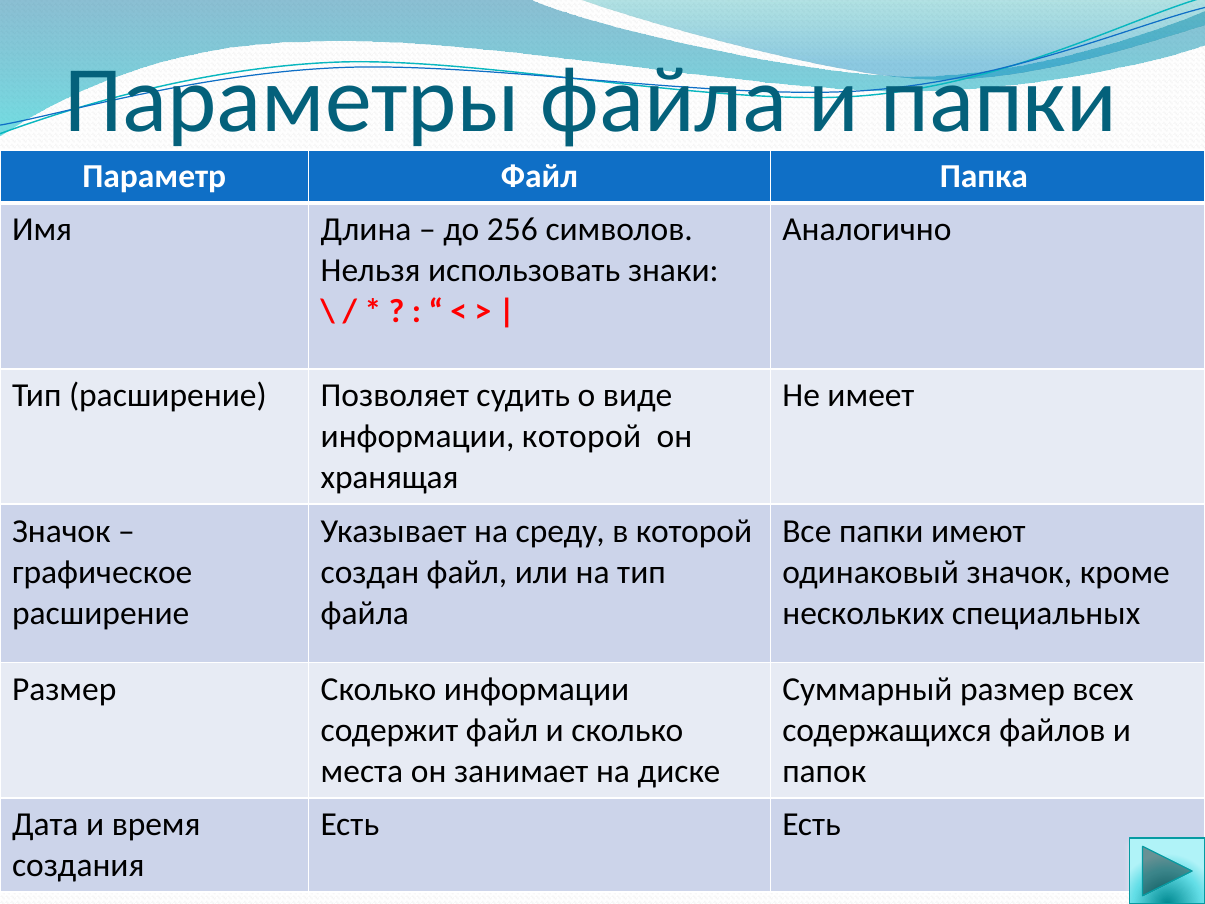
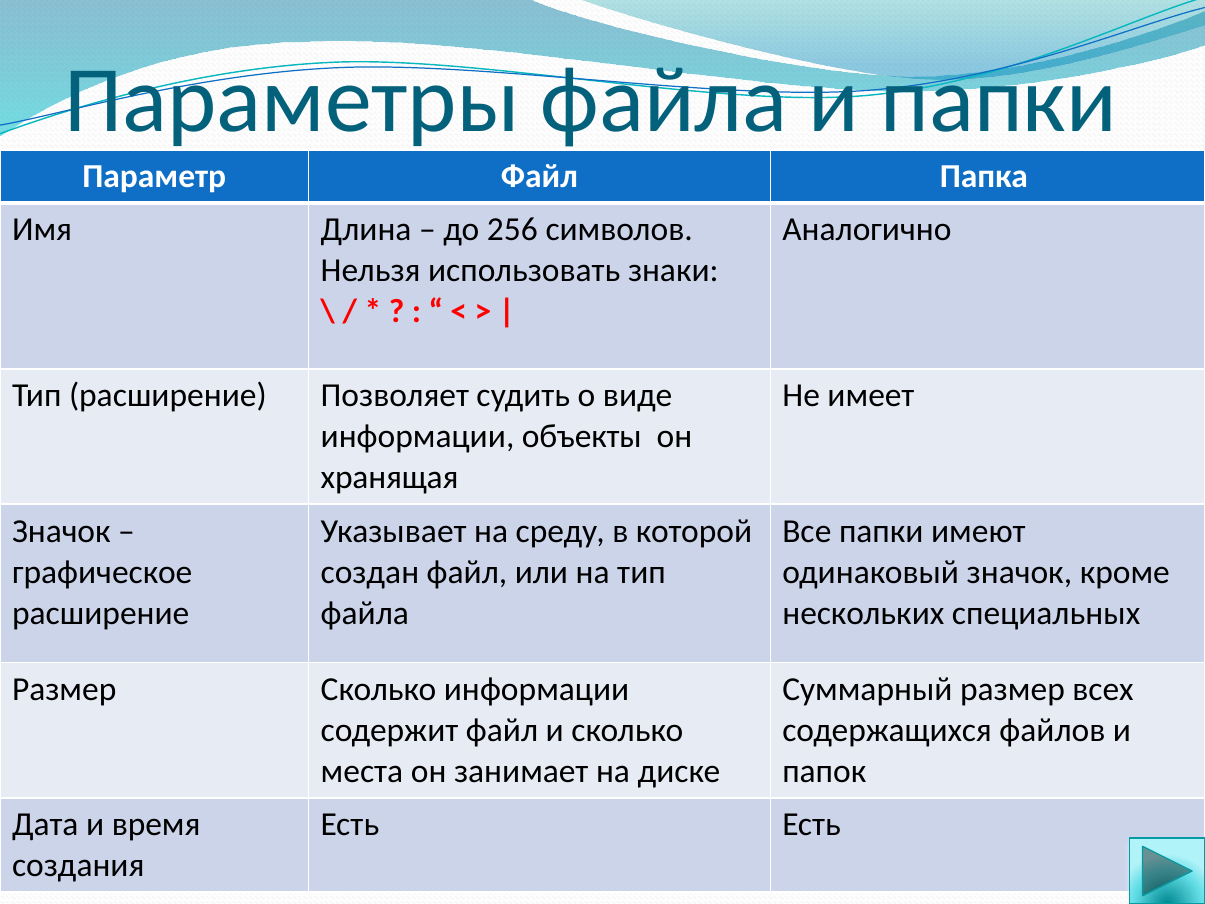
информации которой: которой -> объекты
